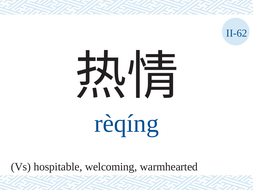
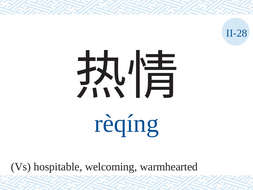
II-62: II-62 -> II-28
